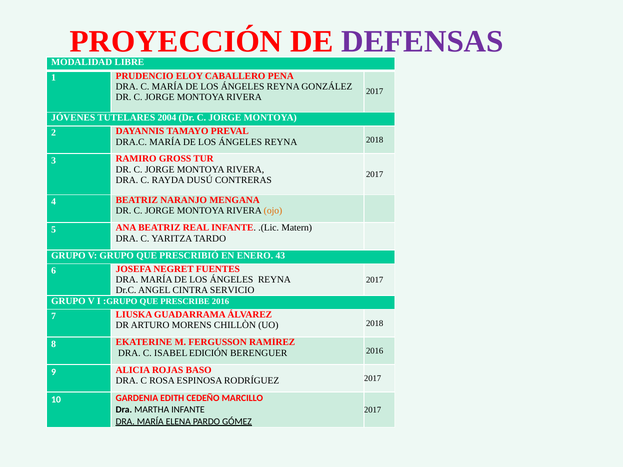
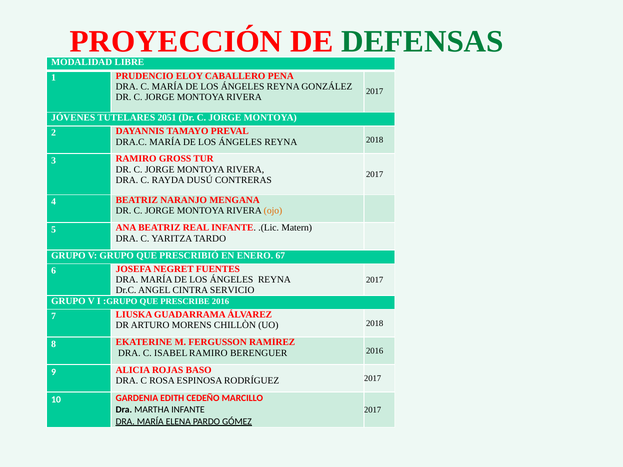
DEFENSAS colour: purple -> green
2004: 2004 -> 2051
43: 43 -> 67
ISABEL EDICIÓN: EDICIÓN -> RAMIRO
